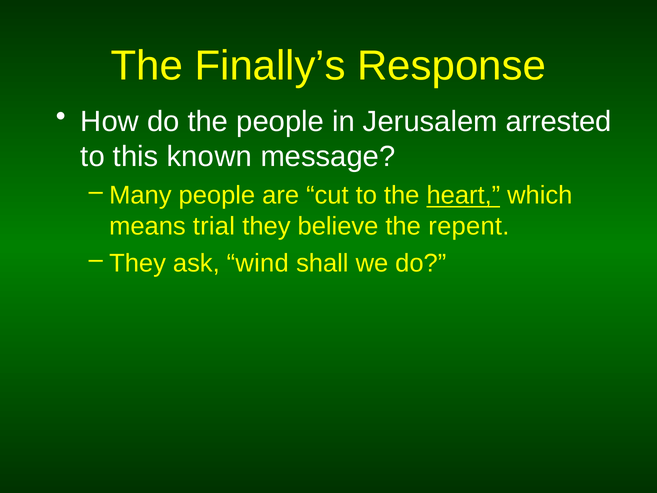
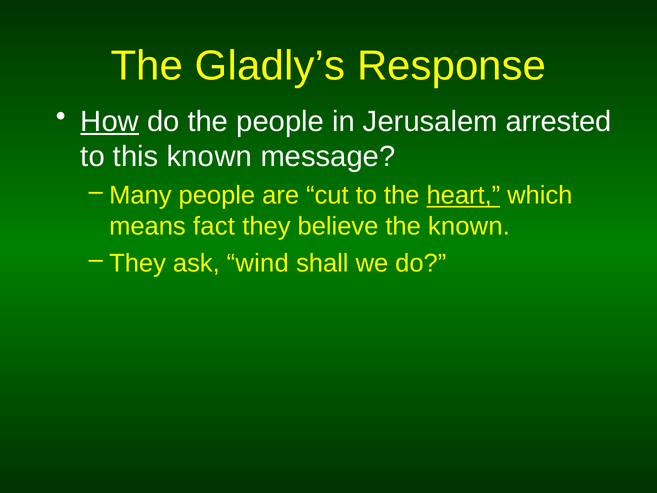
Finally’s: Finally’s -> Gladly’s
How underline: none -> present
trial: trial -> fact
the repent: repent -> known
